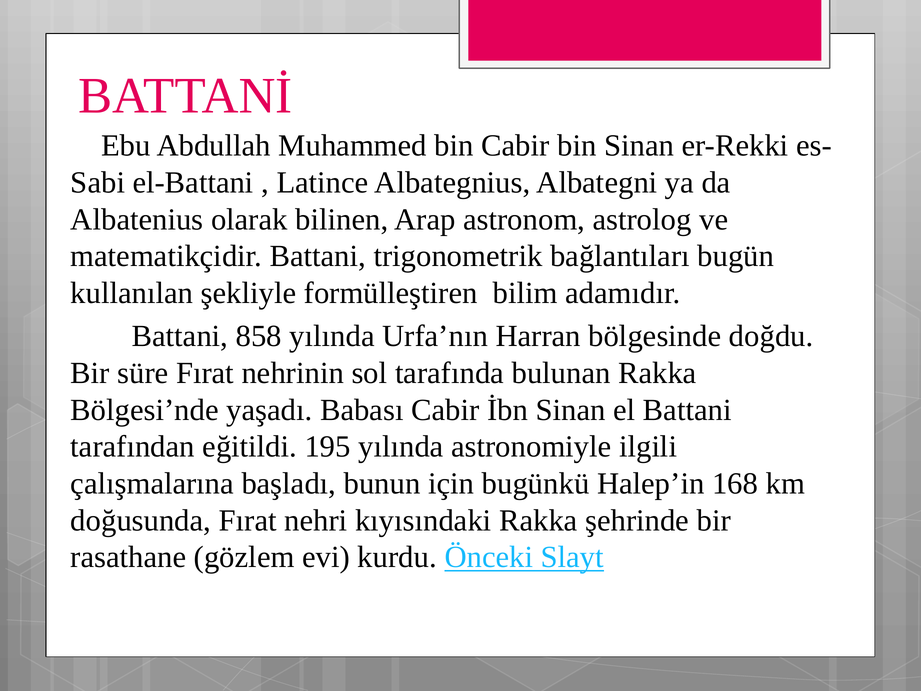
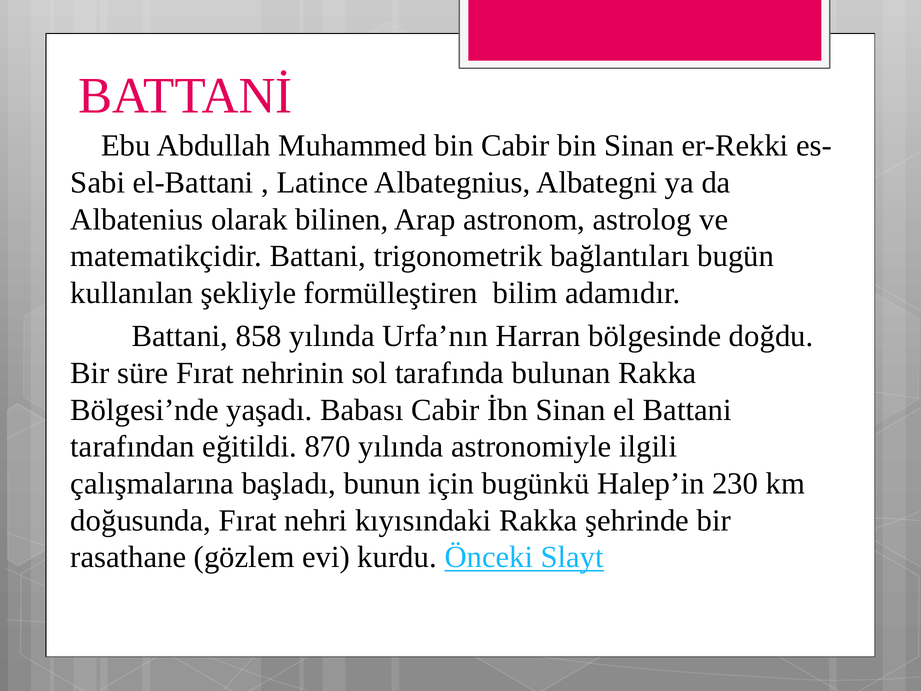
195: 195 -> 870
168: 168 -> 230
